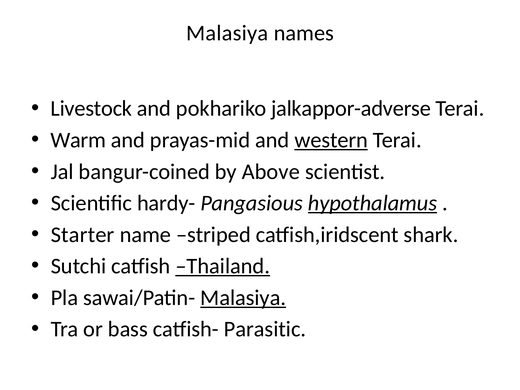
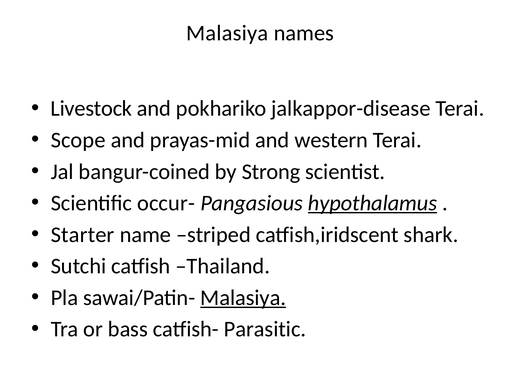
jalkappor-adverse: jalkappor-adverse -> jalkappor-disease
Warm: Warm -> Scope
western underline: present -> none
Above: Above -> Strong
hardy-: hardy- -> occur-
Thailand underline: present -> none
